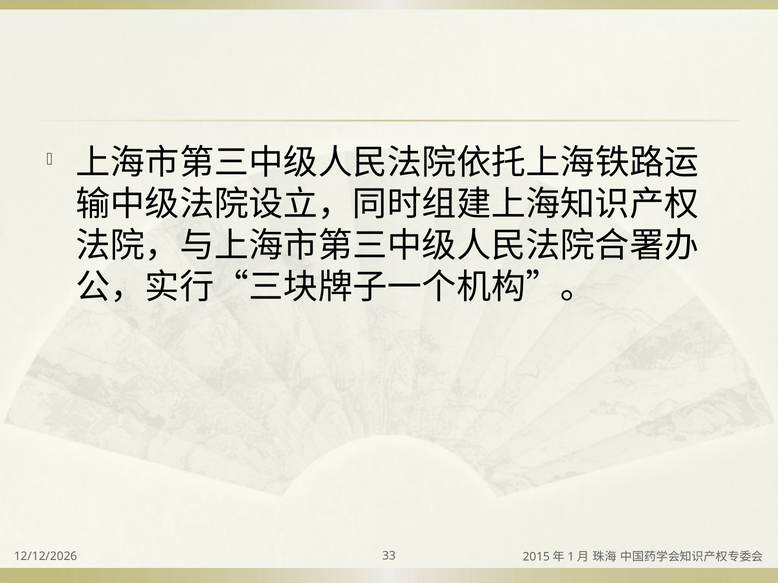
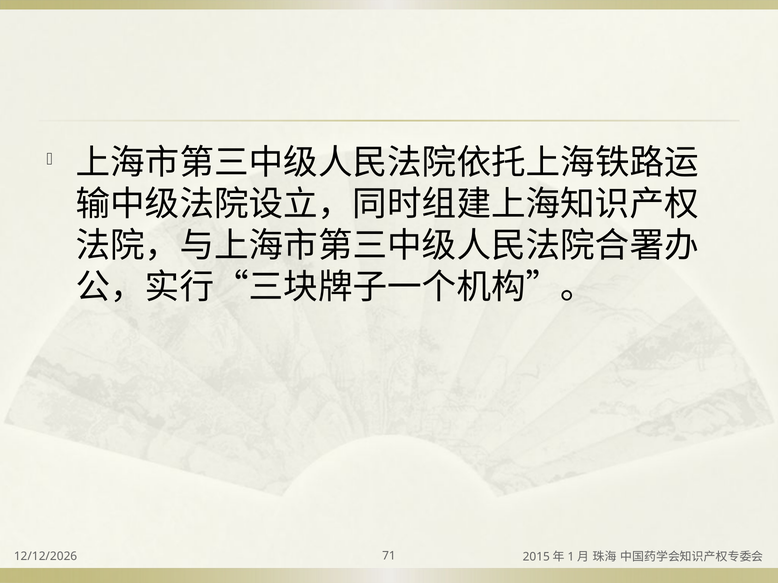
33: 33 -> 71
